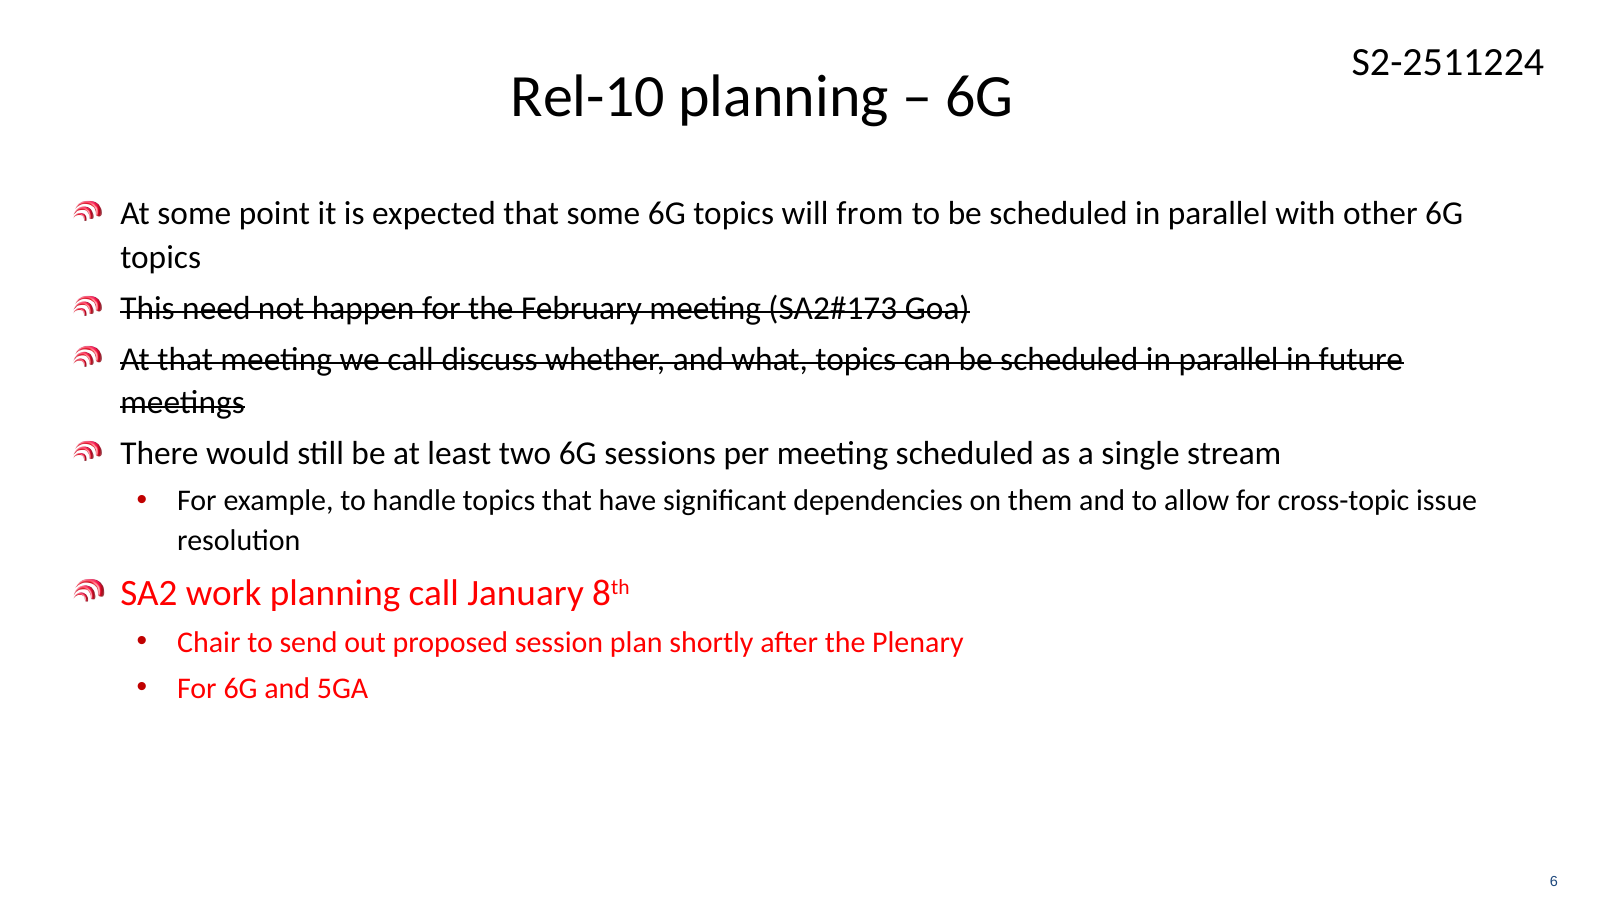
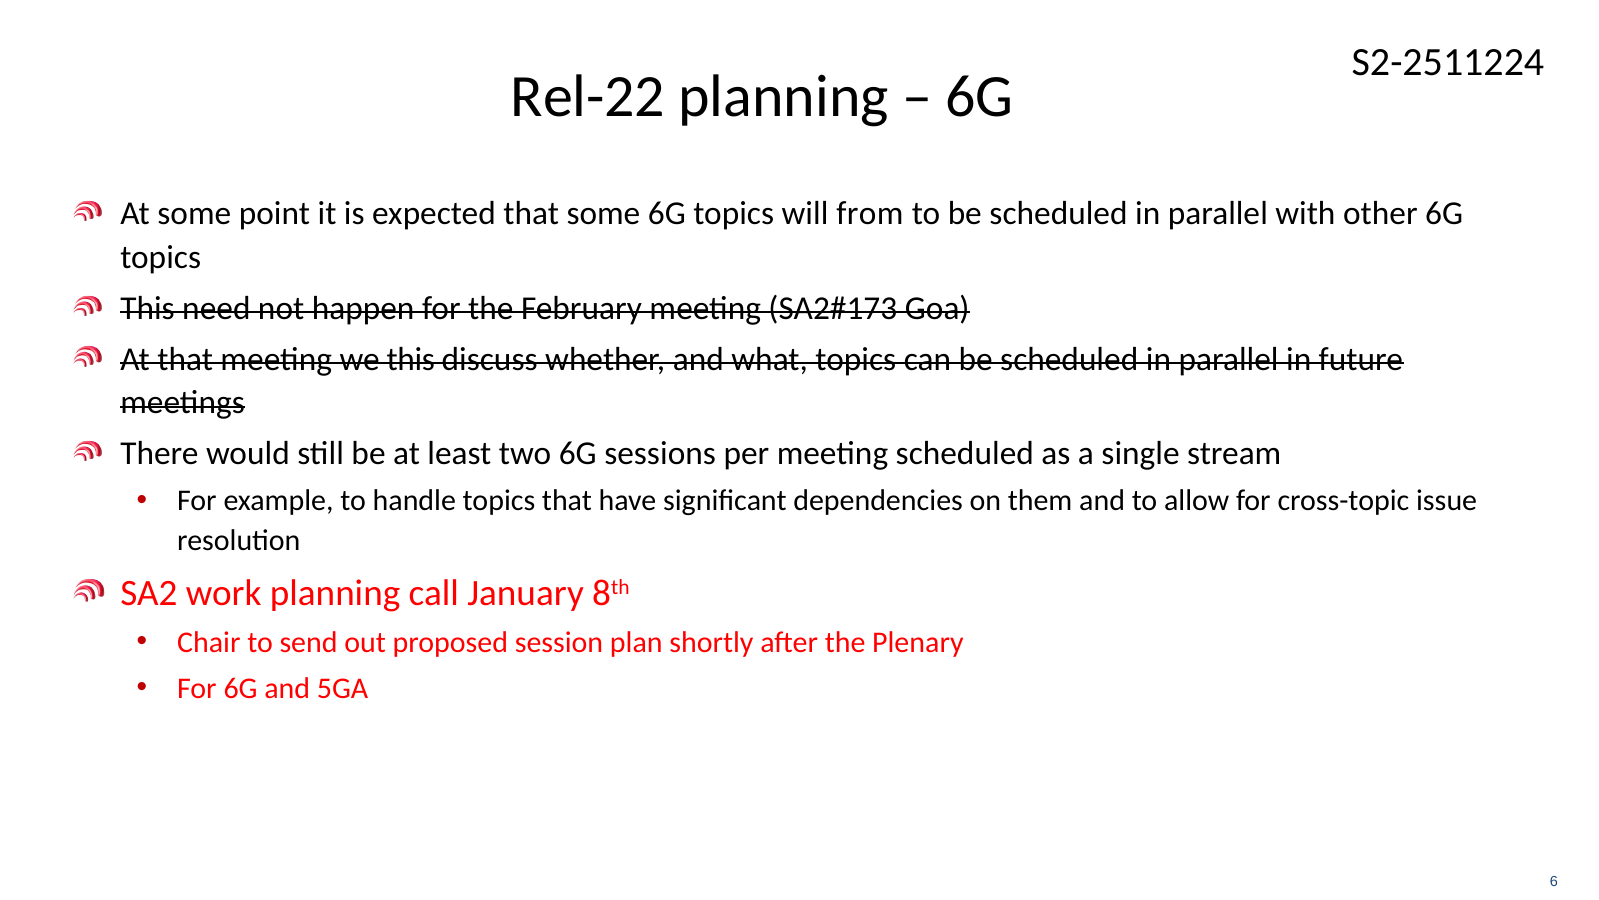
Rel-10: Rel-10 -> Rel-22
we call: call -> this
